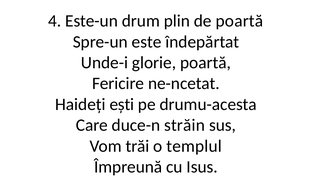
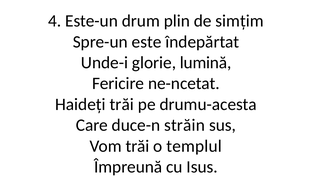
de poartă: poartă -> simțim
glorie poartă: poartă -> lumină
Haideți ești: ești -> trăi
